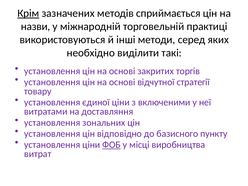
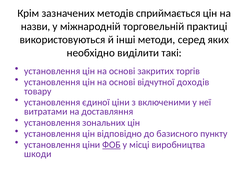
Крім underline: present -> none
стратегії: стратегії -> доходів
витрат: витрат -> шкоди
